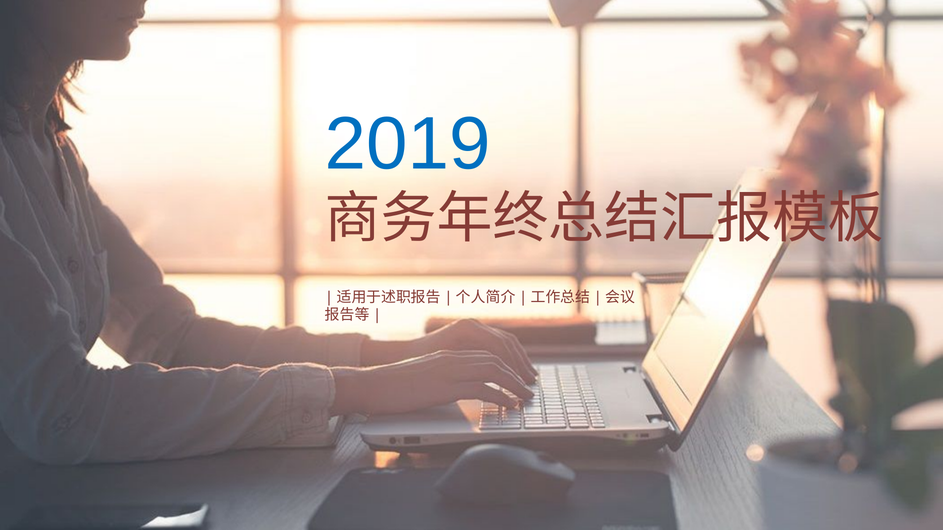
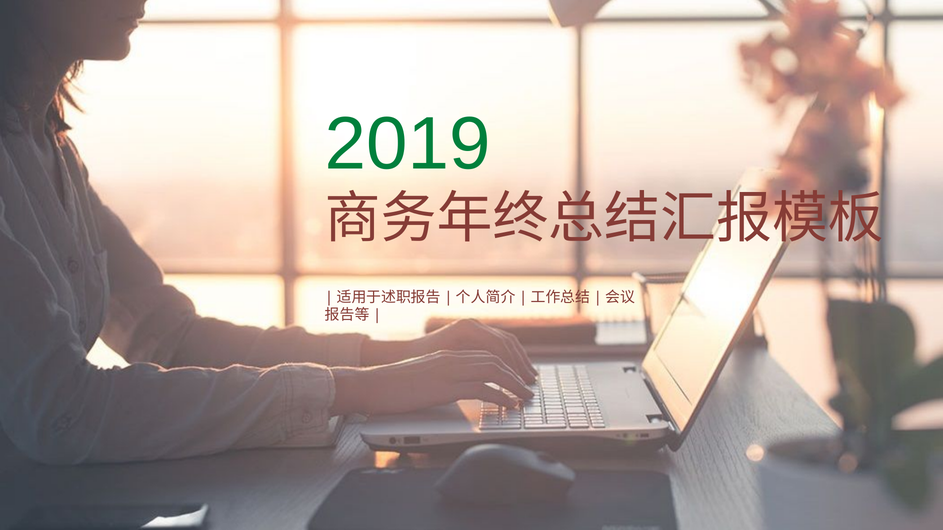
2019 colour: blue -> green
